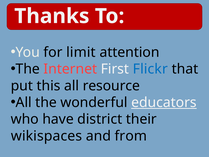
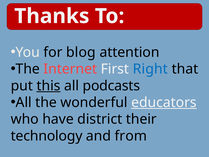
limit: limit -> blog
Flickr: Flickr -> Right
this underline: none -> present
resource: resource -> podcasts
wikispaces: wikispaces -> technology
